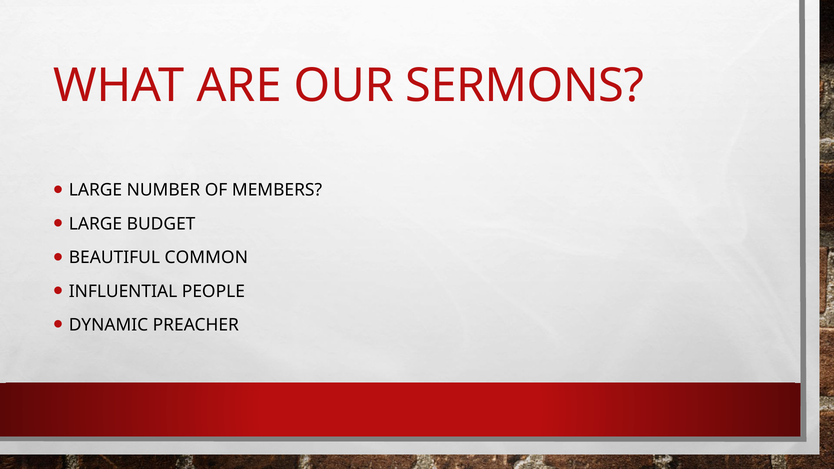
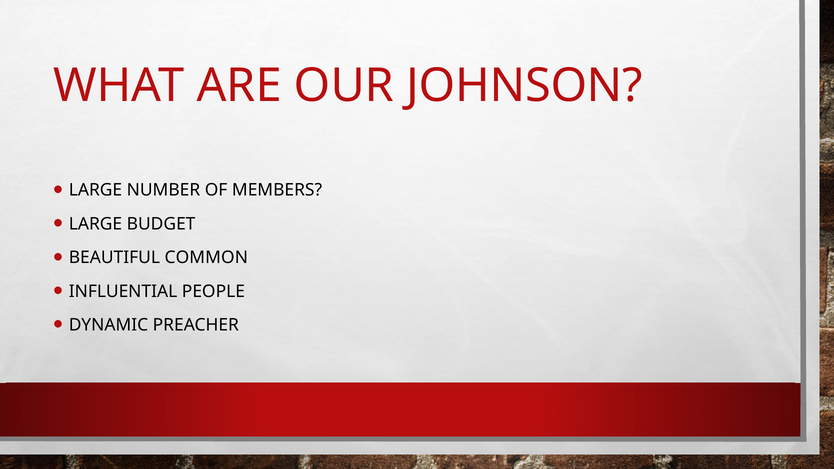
SERMONS: SERMONS -> JOHNSON
